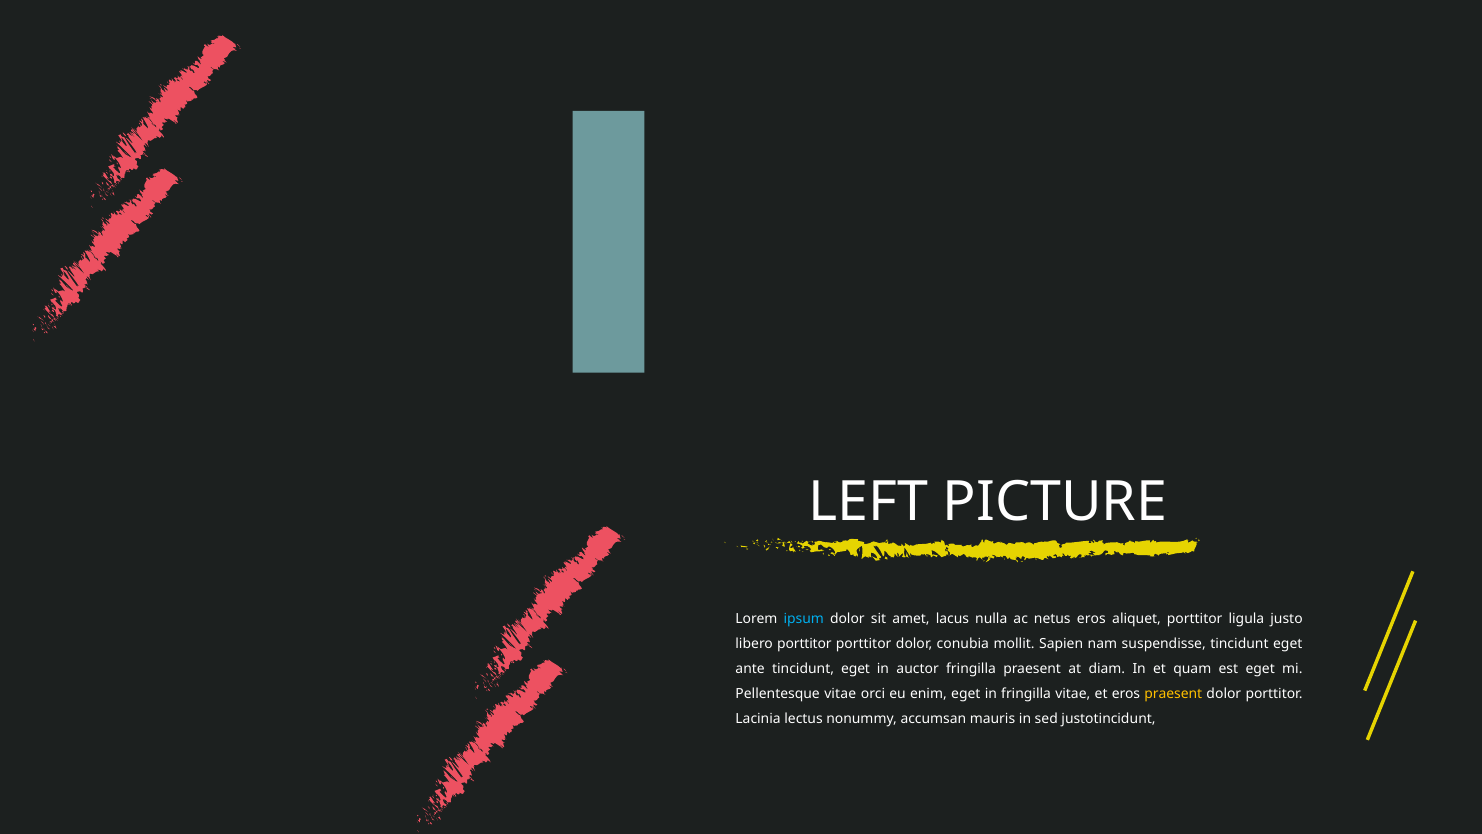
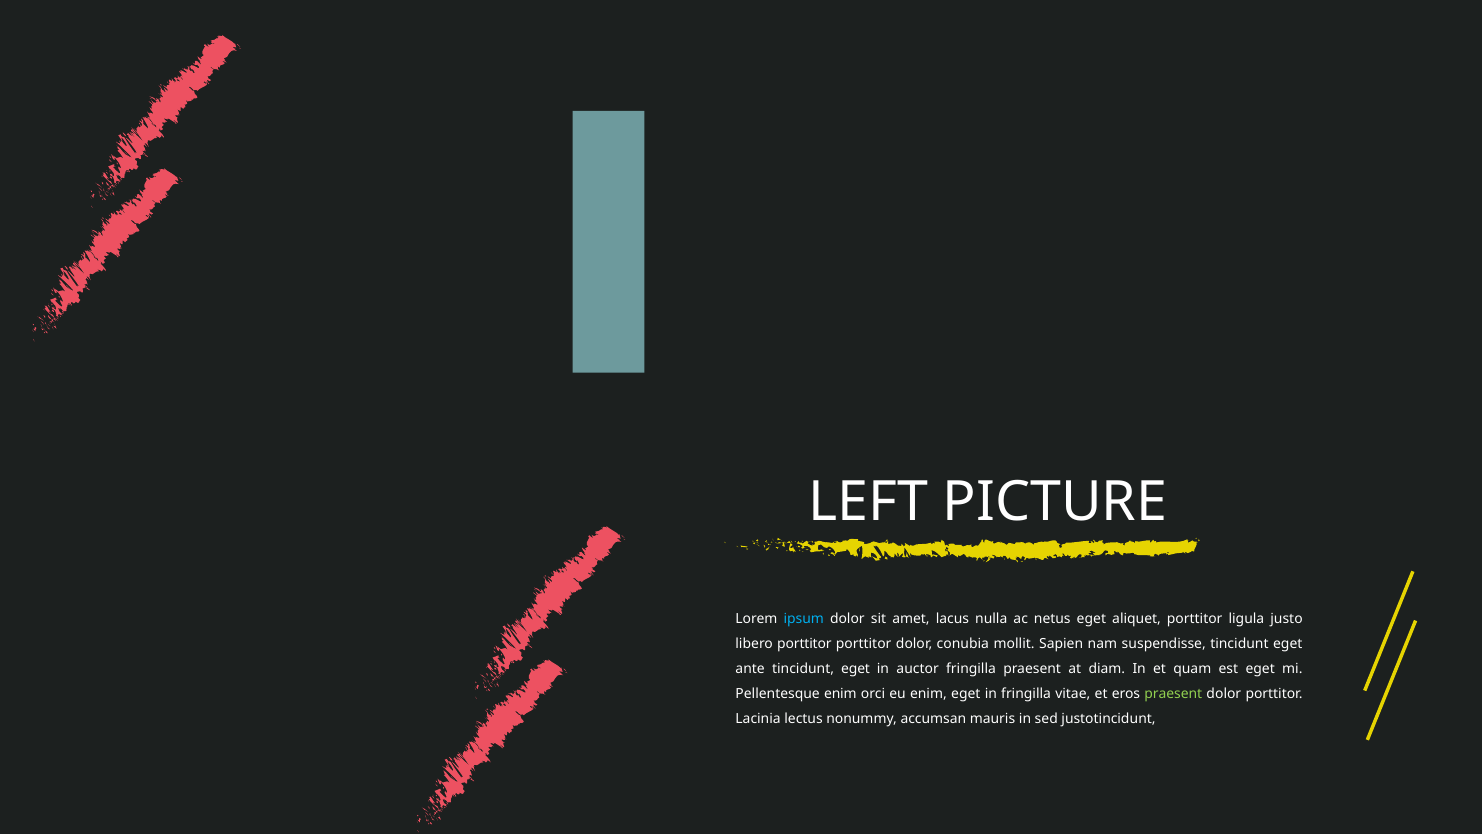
netus eros: eros -> eget
Pellentesque vitae: vitae -> enim
praesent at (1173, 694) colour: yellow -> light green
